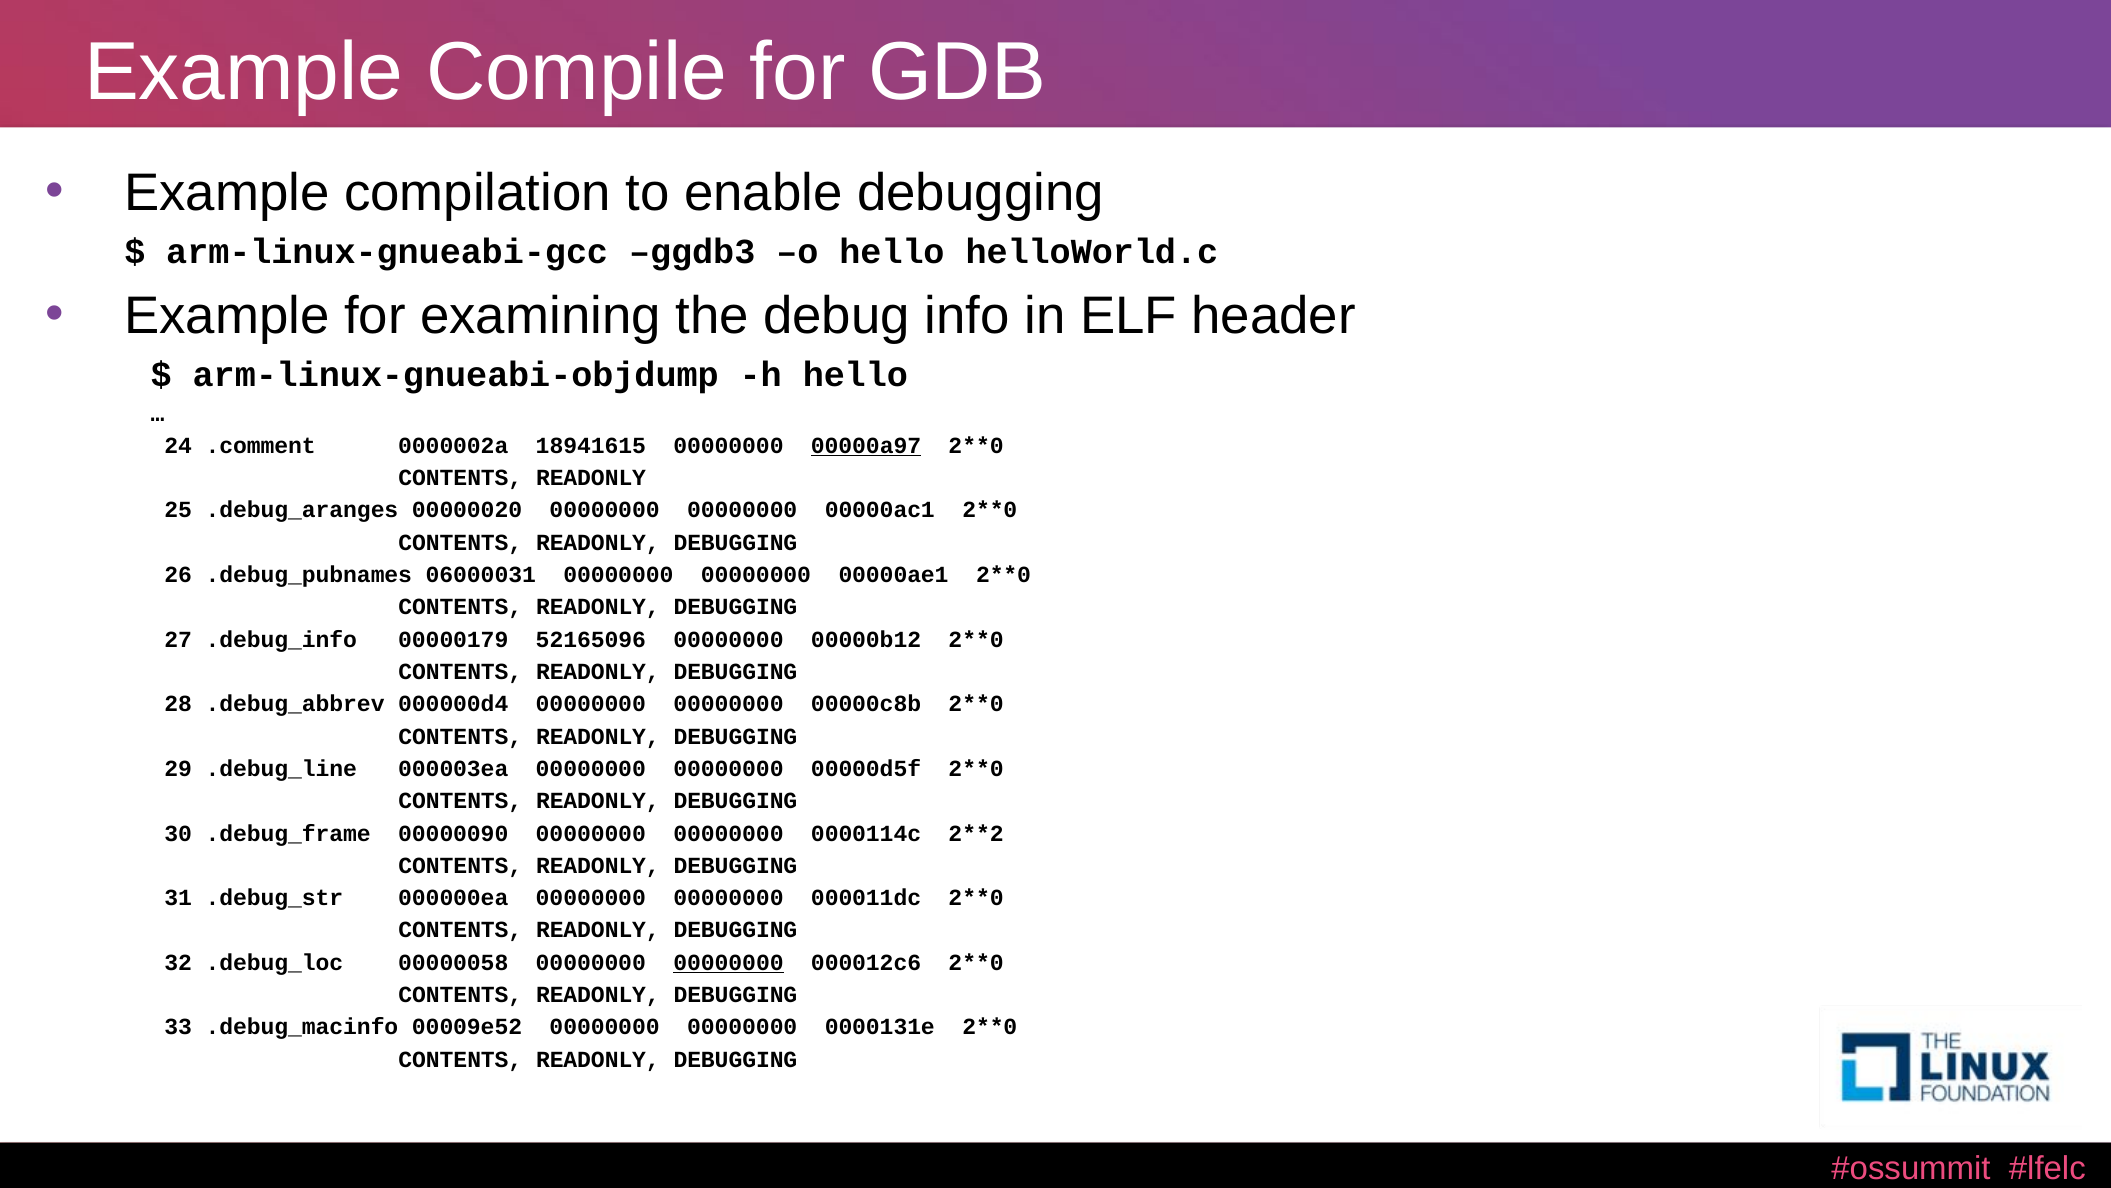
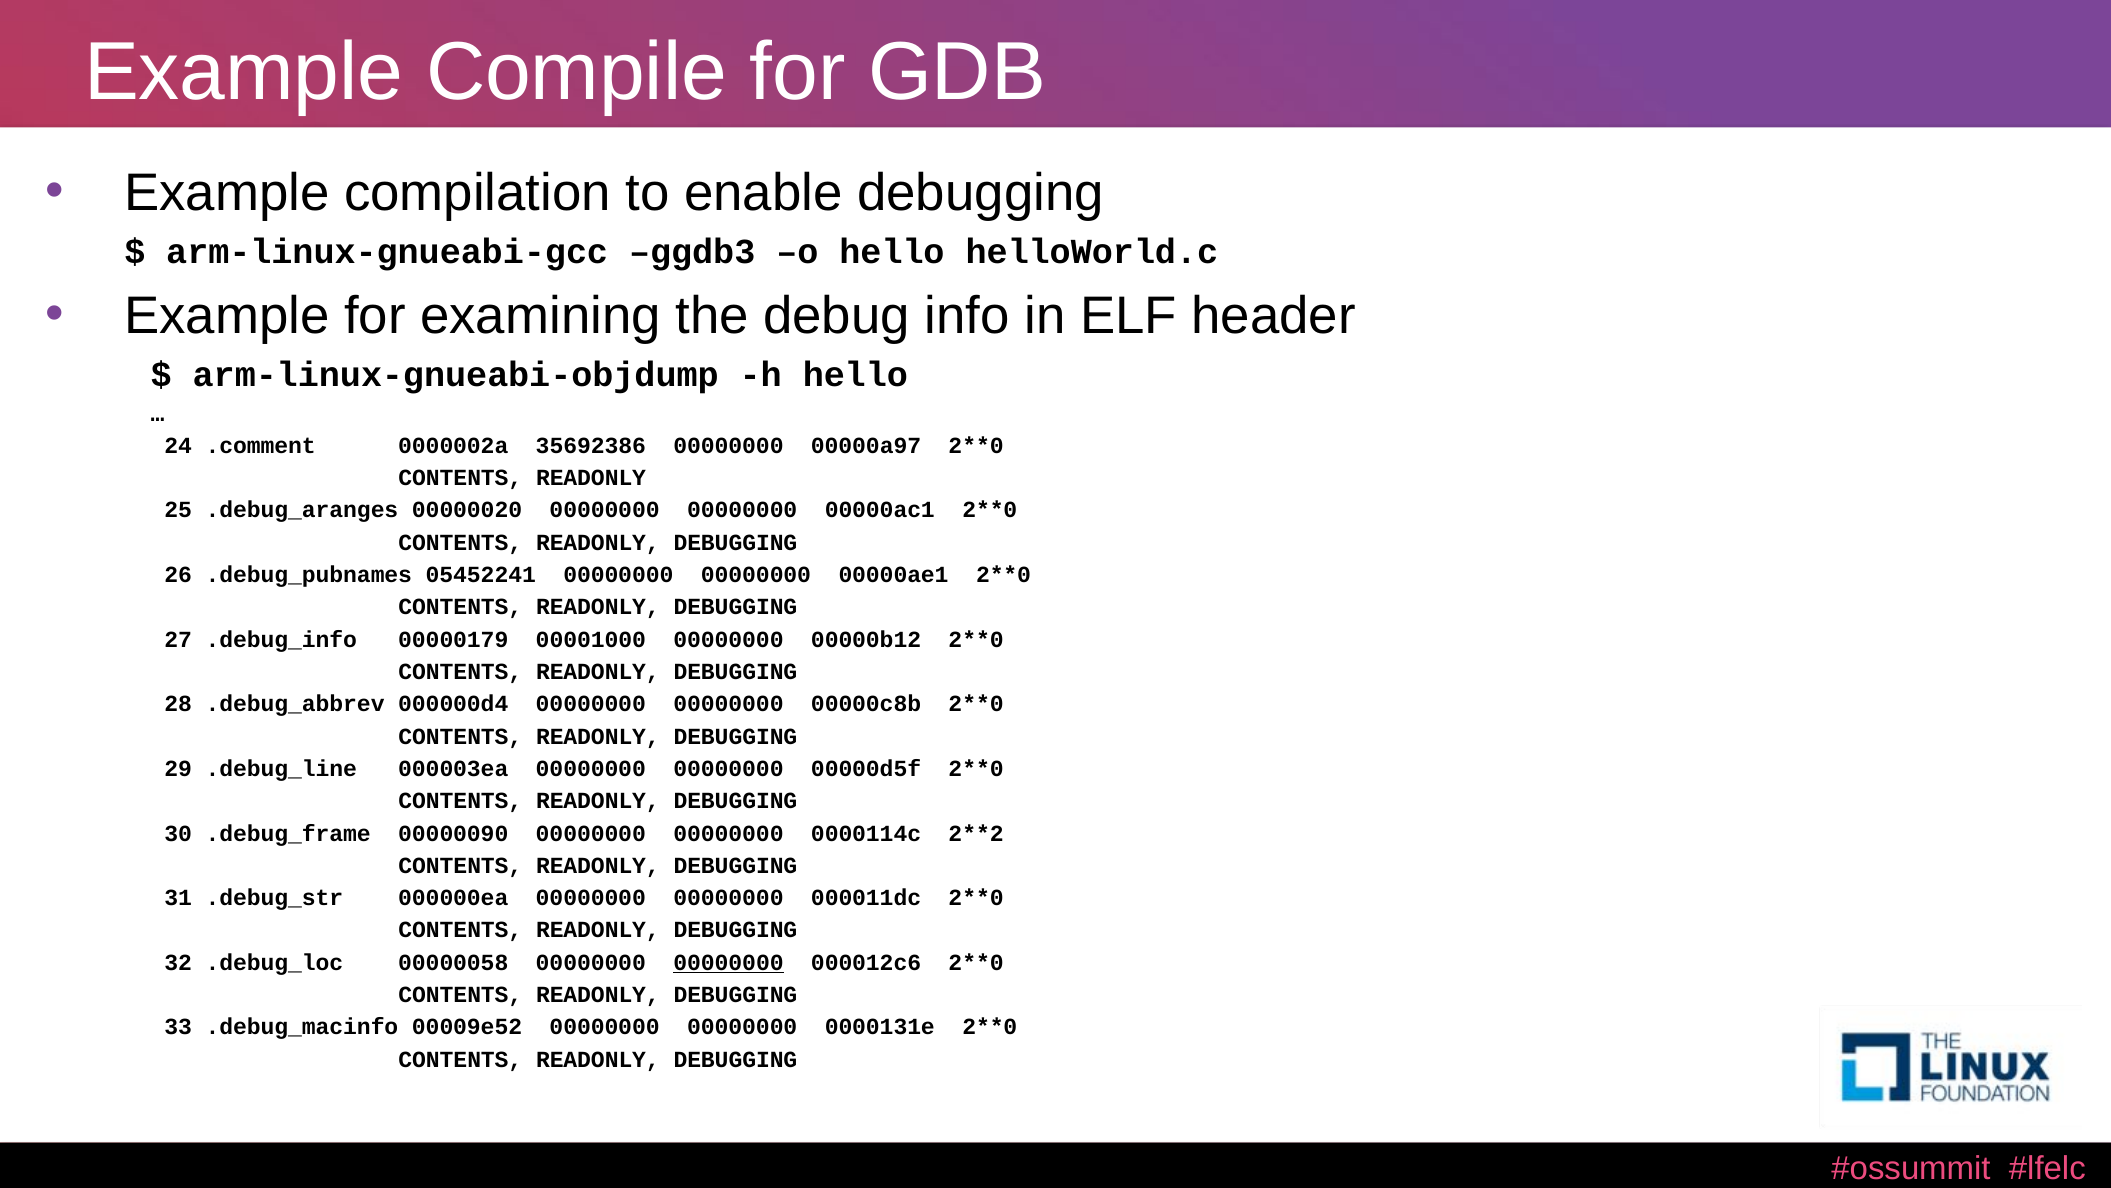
18941615: 18941615 -> 35692386
00000a97 underline: present -> none
06000031: 06000031 -> 05452241
52165096: 52165096 -> 00001000
